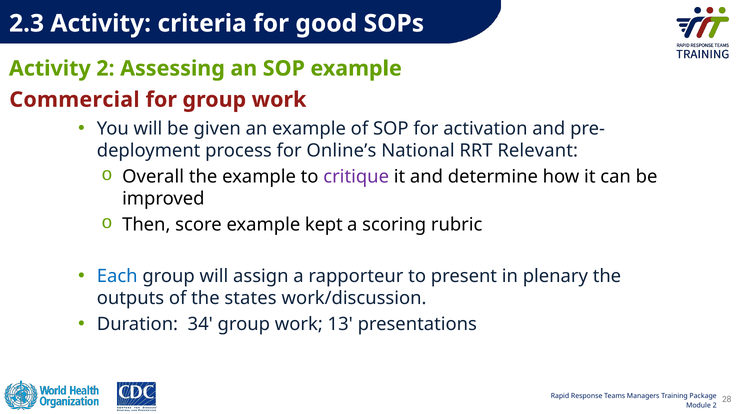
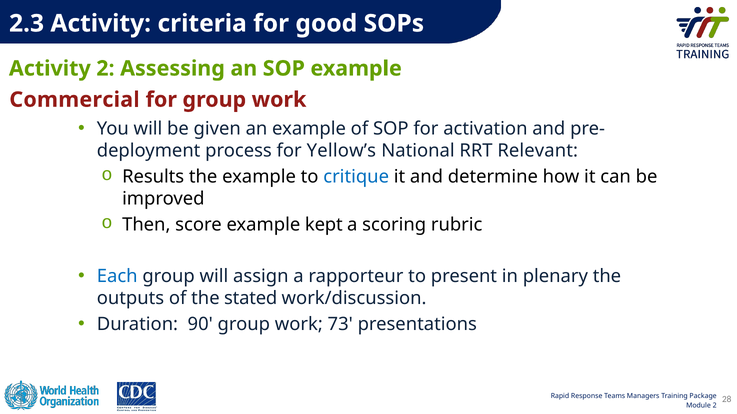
Online’s: Online’s -> Yellow’s
Overall: Overall -> Results
critique colour: purple -> blue
states: states -> stated
34: 34 -> 90
13: 13 -> 73
